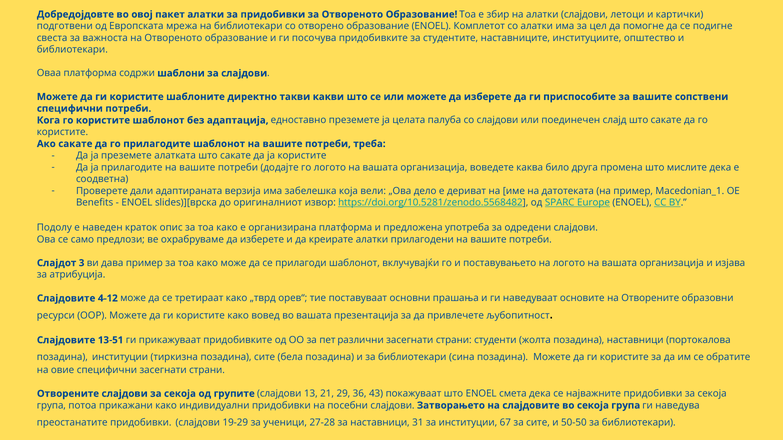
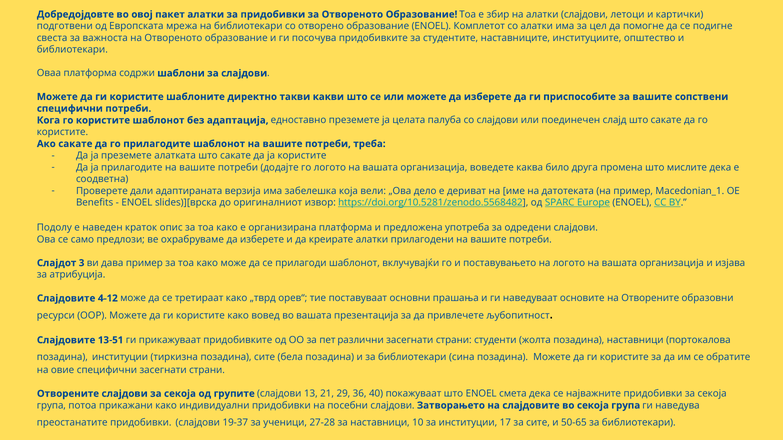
43: 43 -> 40
19-29: 19-29 -> 19-37
31: 31 -> 10
67: 67 -> 17
50-50: 50-50 -> 50-65
